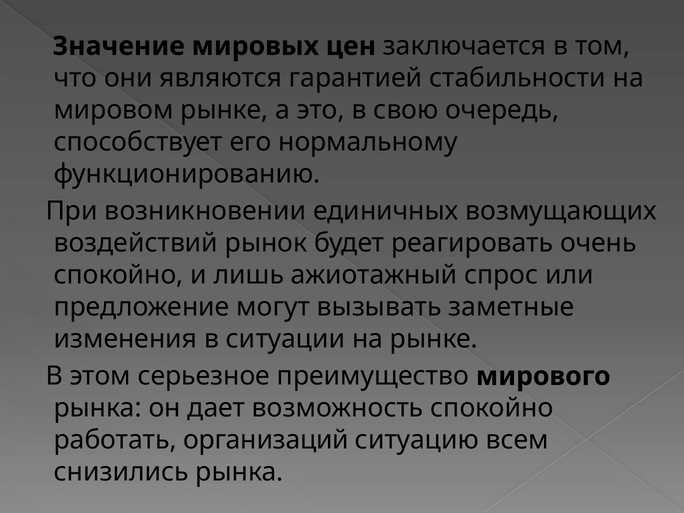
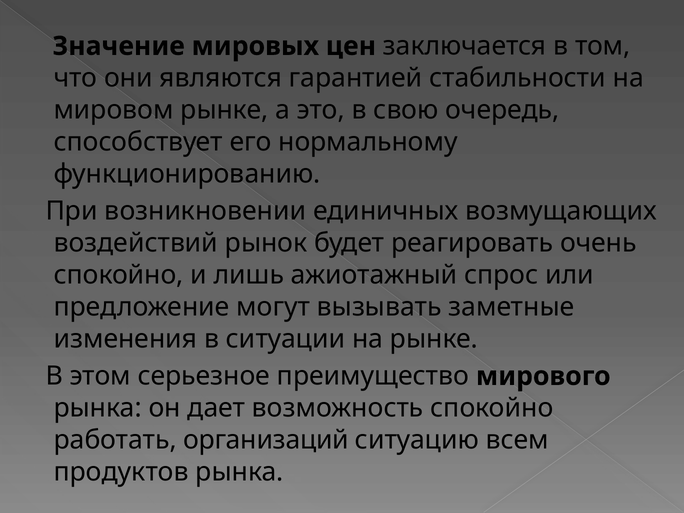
снизились: снизились -> продуктов
